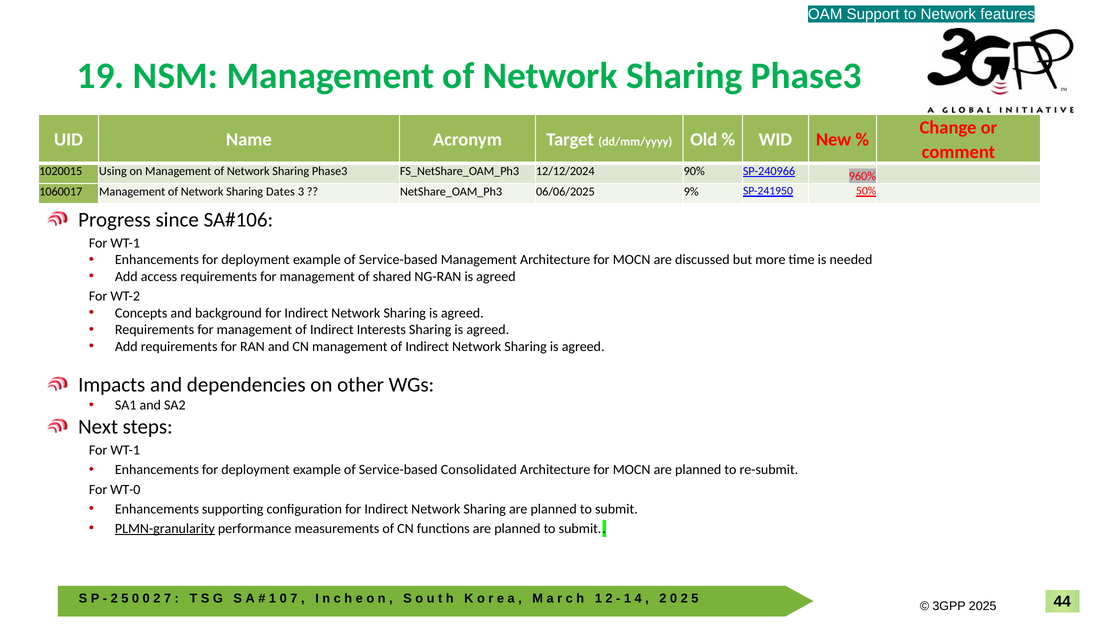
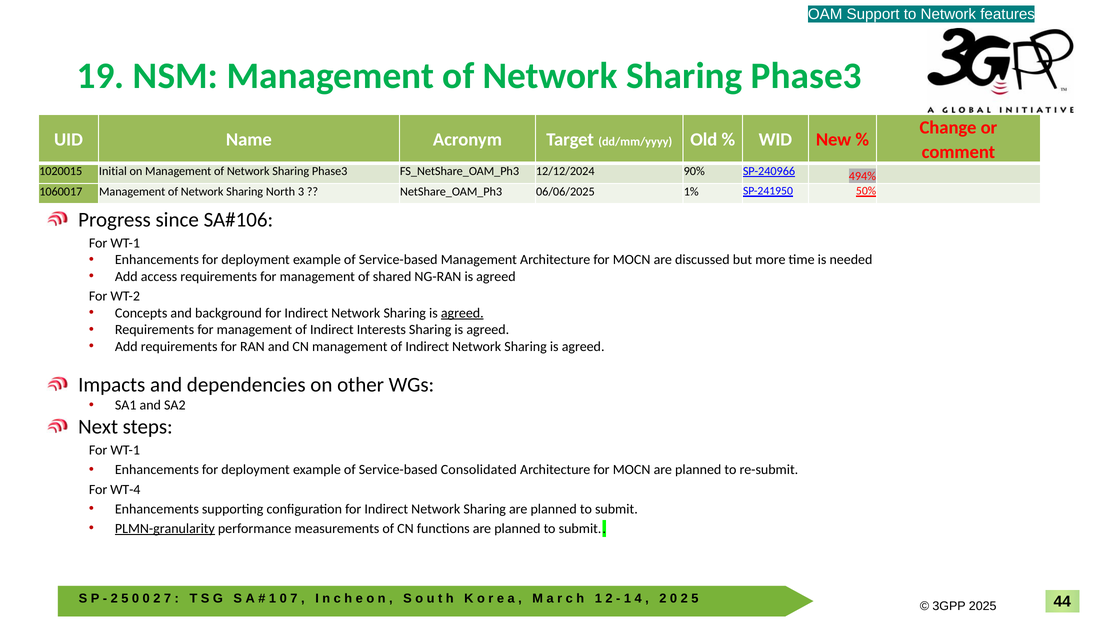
Using: Using -> Initial
960%: 960% -> 494%
Dates: Dates -> North
9%: 9% -> 1%
agreed at (462, 313) underline: none -> present
WT-0: WT-0 -> WT-4
